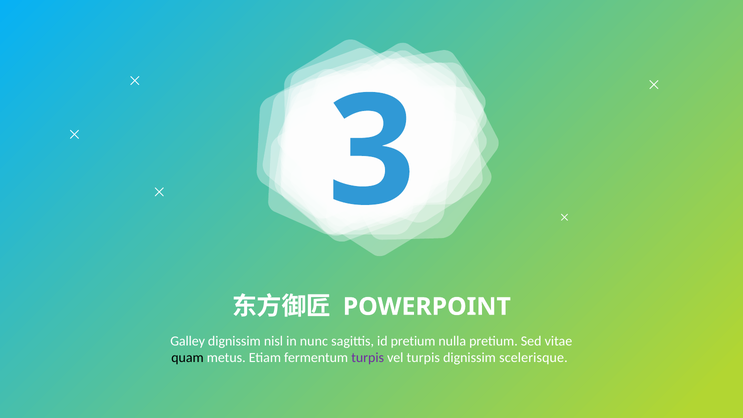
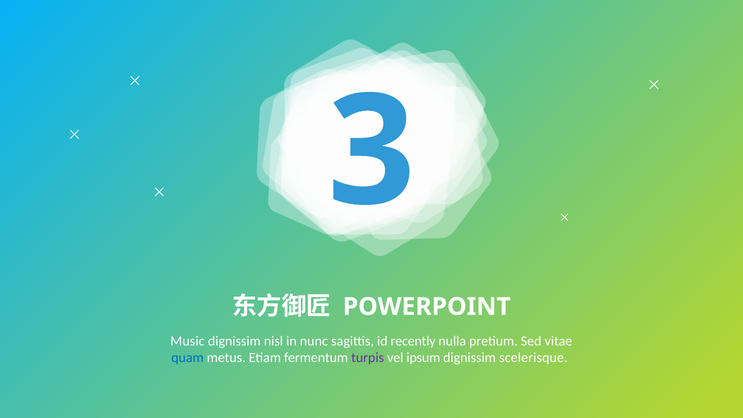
Galley: Galley -> Music
id pretium: pretium -> recently
quam colour: black -> blue
vel turpis: turpis -> ipsum
